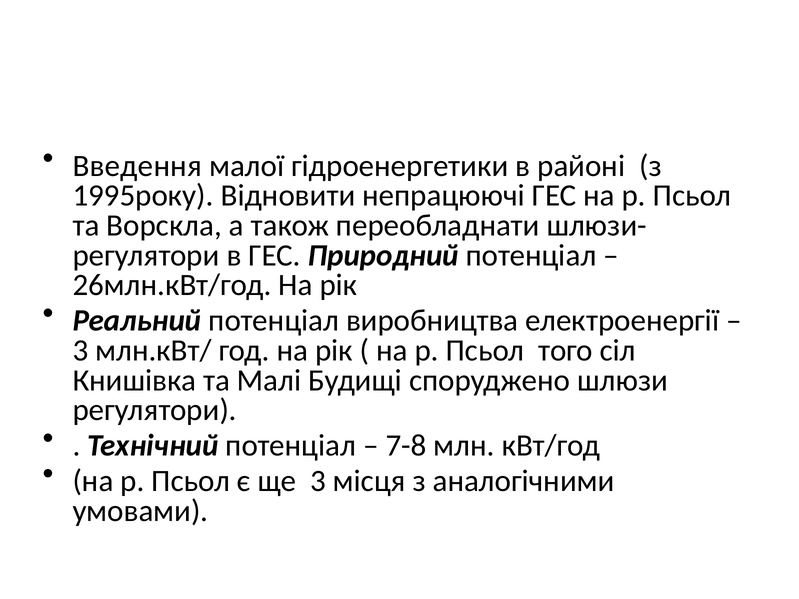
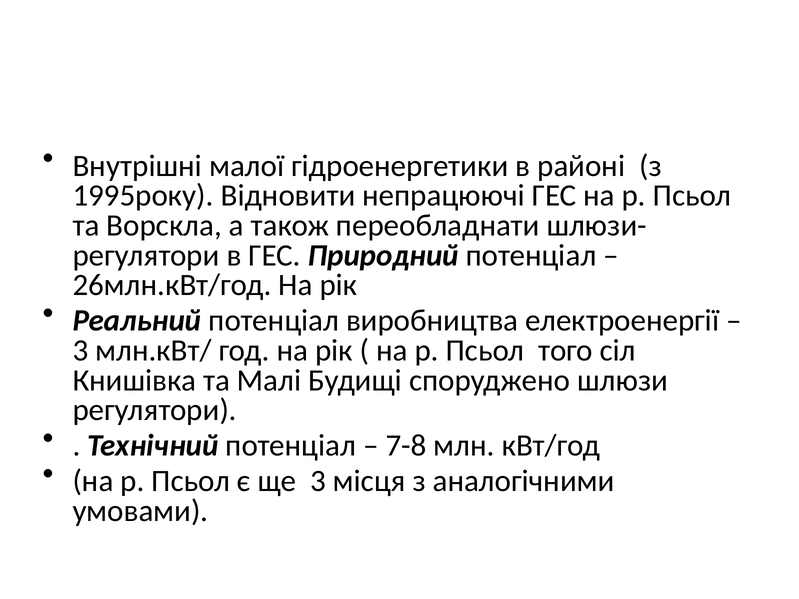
Введення: Введення -> Внутрішні
